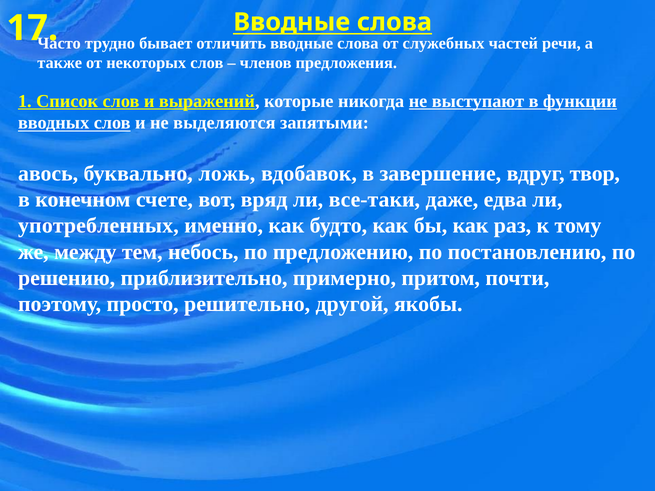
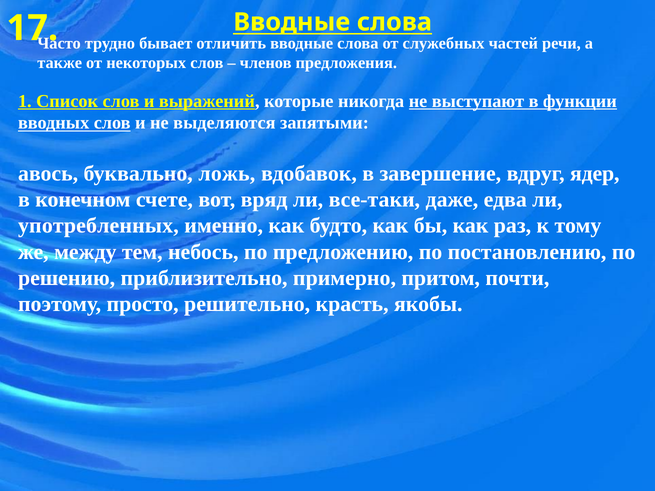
твор: твор -> ядер
другой: другой -> красть
